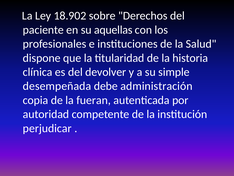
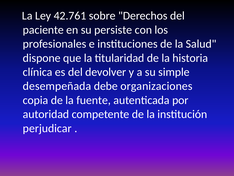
18.902: 18.902 -> 42.761
aquellas: aquellas -> persiste
administración: administración -> organizaciones
fueran: fueran -> fuente
